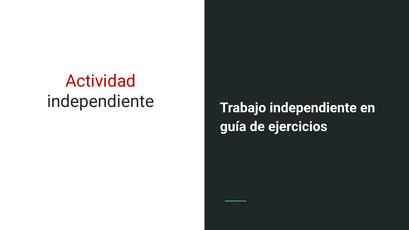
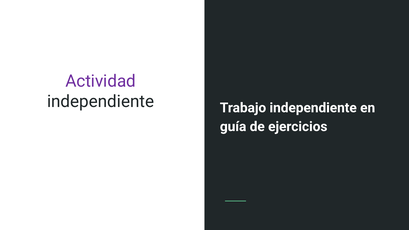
Actividad colour: red -> purple
